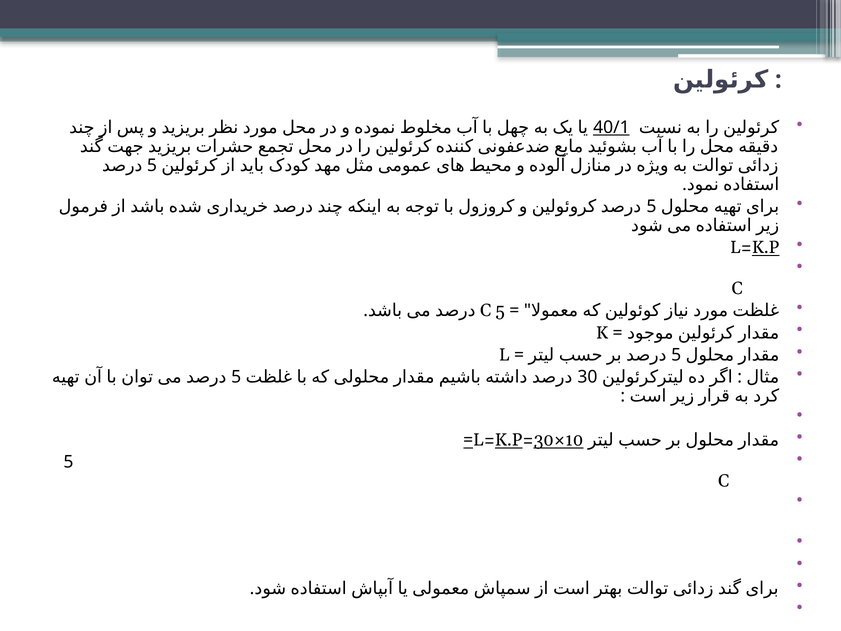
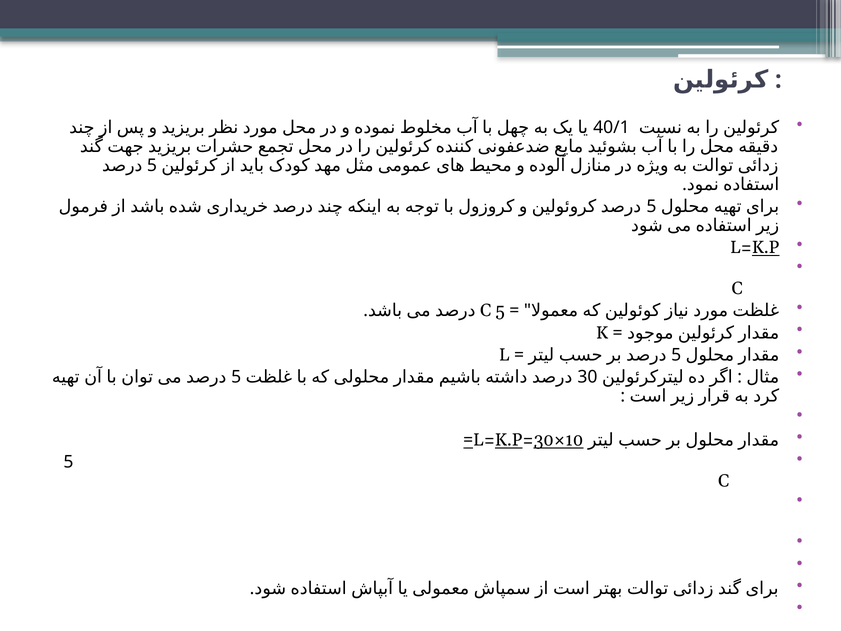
40/1 underline: present -> none
